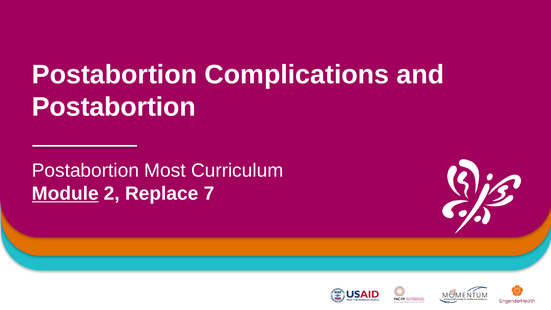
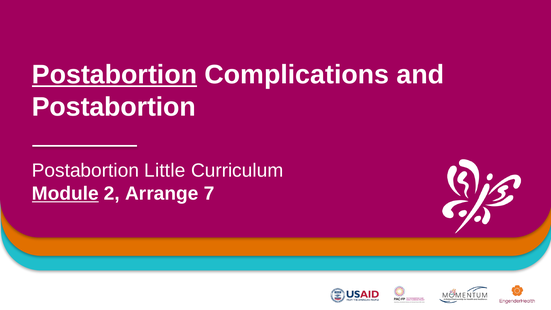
Postabortion at (115, 75) underline: none -> present
Most: Most -> Little
Replace: Replace -> Arrange
